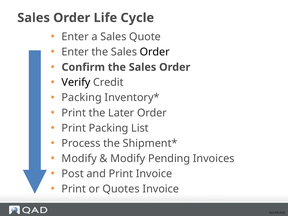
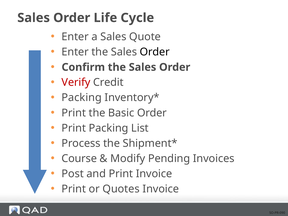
Verify colour: black -> red
Later: Later -> Basic
Modify at (79, 158): Modify -> Course
